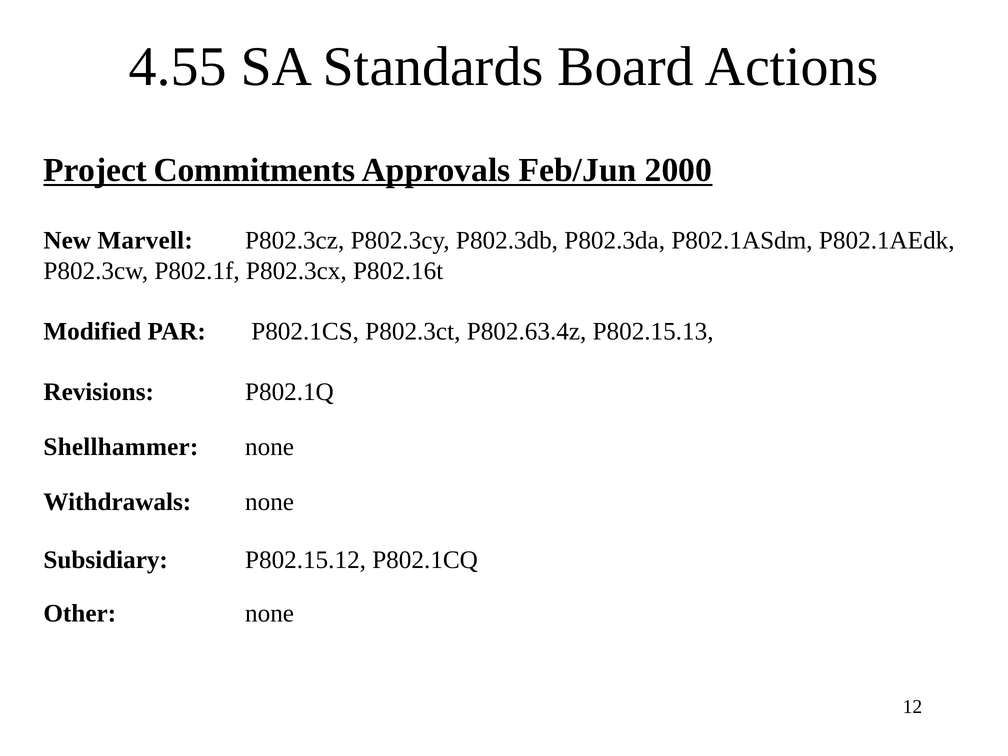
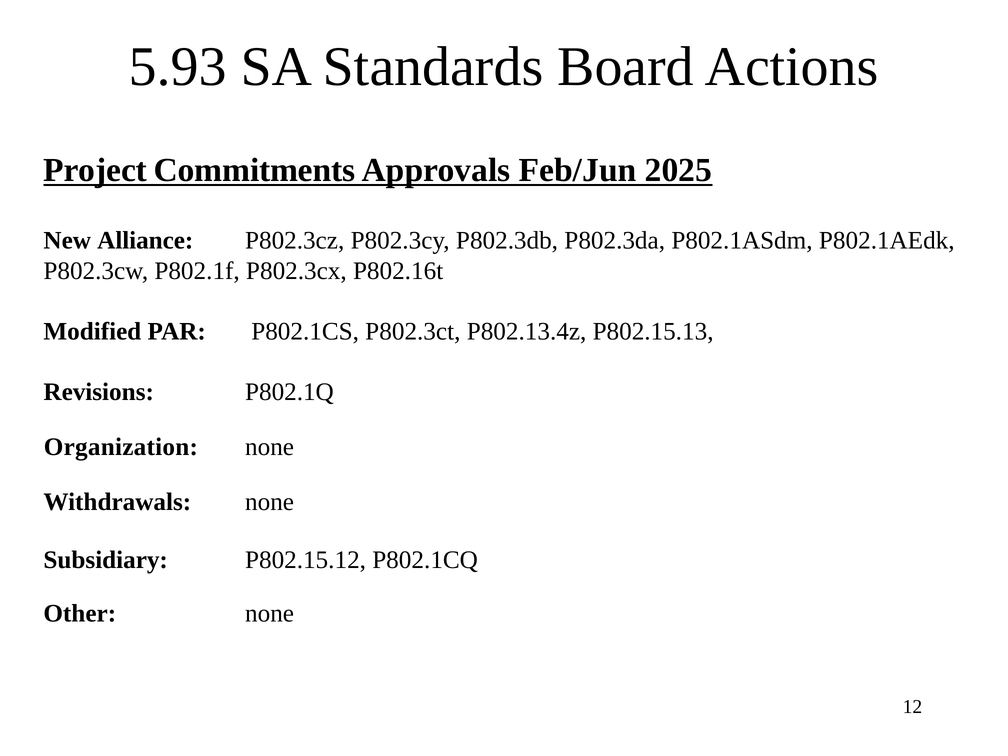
4.55: 4.55 -> 5.93
2000: 2000 -> 2025
Marvell: Marvell -> Alliance
P802.63.4z: P802.63.4z -> P802.13.4z
Shellhammer: Shellhammer -> Organization
